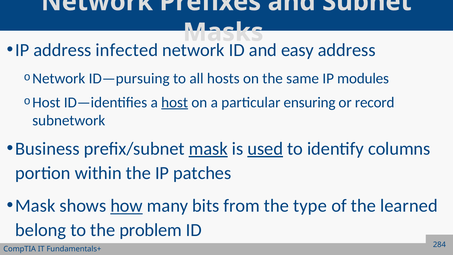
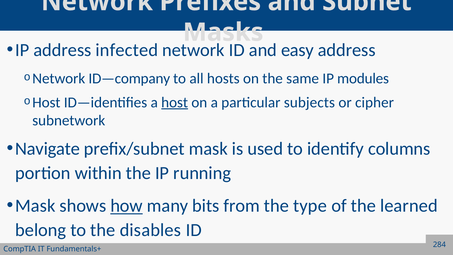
ID—pursuing: ID—pursuing -> ID—company
ensuring: ensuring -> subjects
record: record -> cipher
Business: Business -> Navigate
mask at (208, 149) underline: present -> none
used underline: present -> none
patches: patches -> running
problem: problem -> disables
